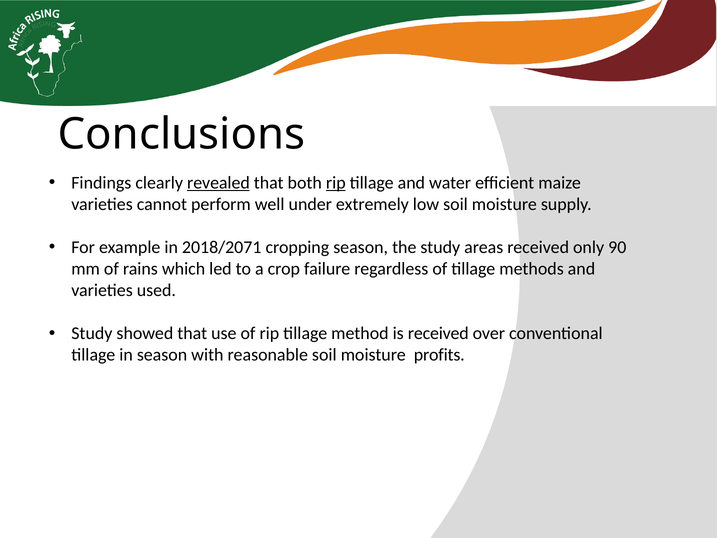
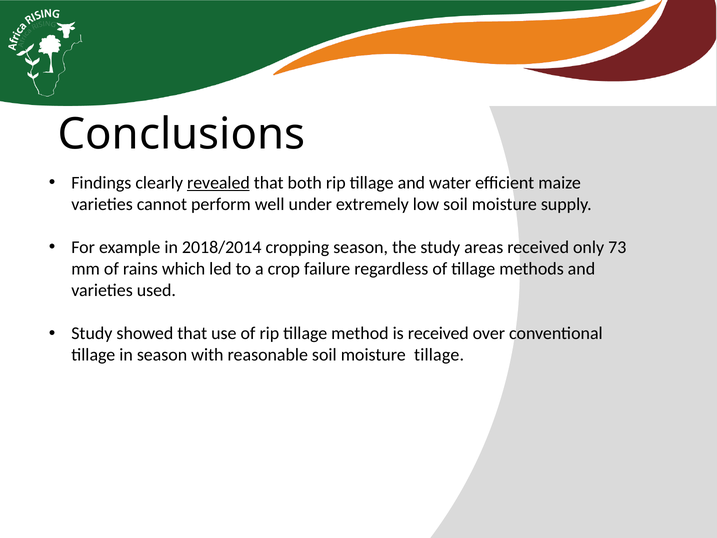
rip at (336, 183) underline: present -> none
2018/2071: 2018/2071 -> 2018/2014
90: 90 -> 73
moisture profits: profits -> tillage
